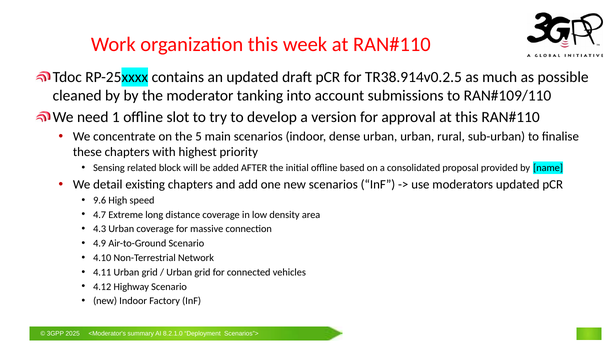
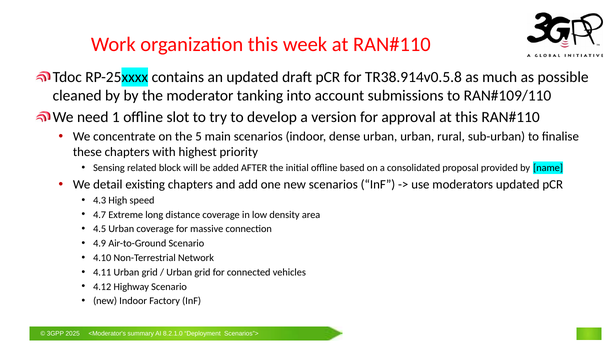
TR38.914v0.2.5: TR38.914v0.2.5 -> TR38.914v0.5.8
9.6: 9.6 -> 4.3
4.3: 4.3 -> 4.5
